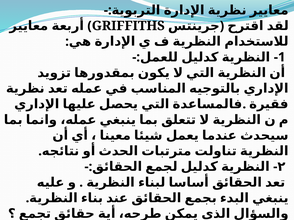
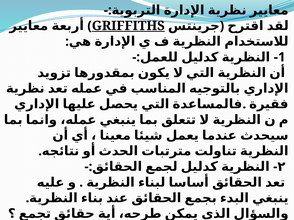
GRIFFITHS underline: none -> present
